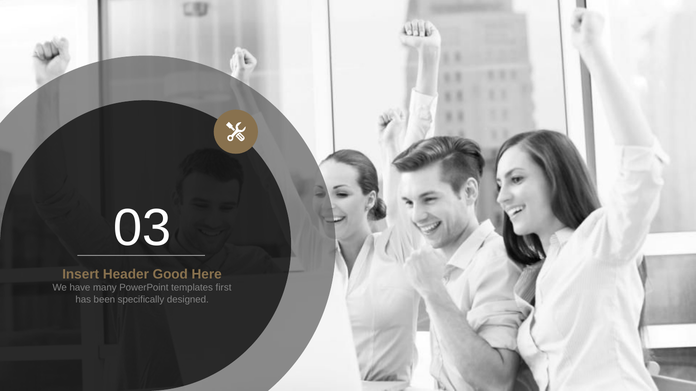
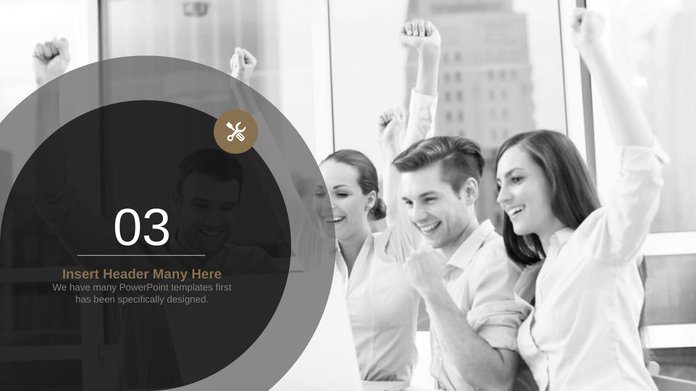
Header Good: Good -> Many
